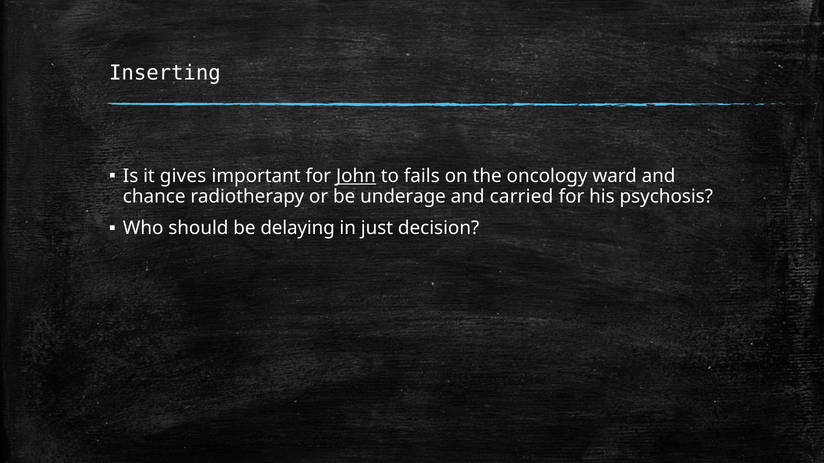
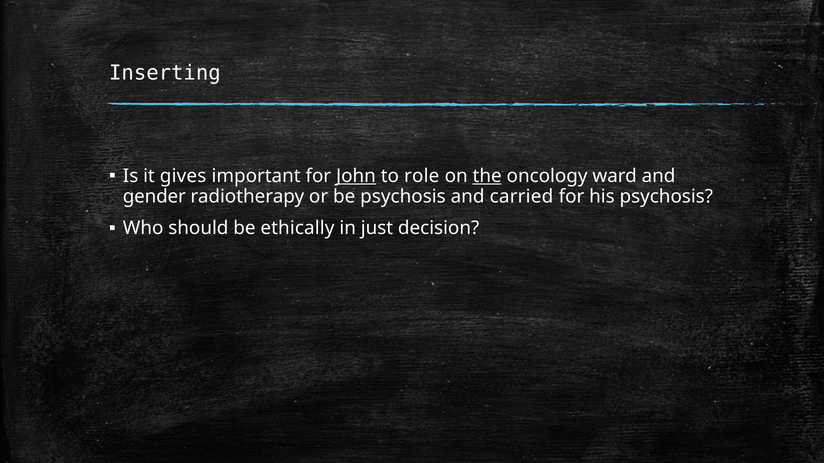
fails: fails -> role
the underline: none -> present
chance: chance -> gender
be underage: underage -> psychosis
delaying: delaying -> ethically
